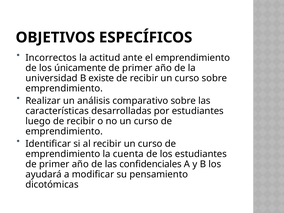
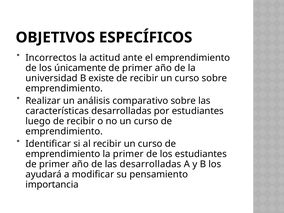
la cuenta: cuenta -> primer
las confidenciales: confidenciales -> desarrolladas
dicotómicas: dicotómicas -> importancia
